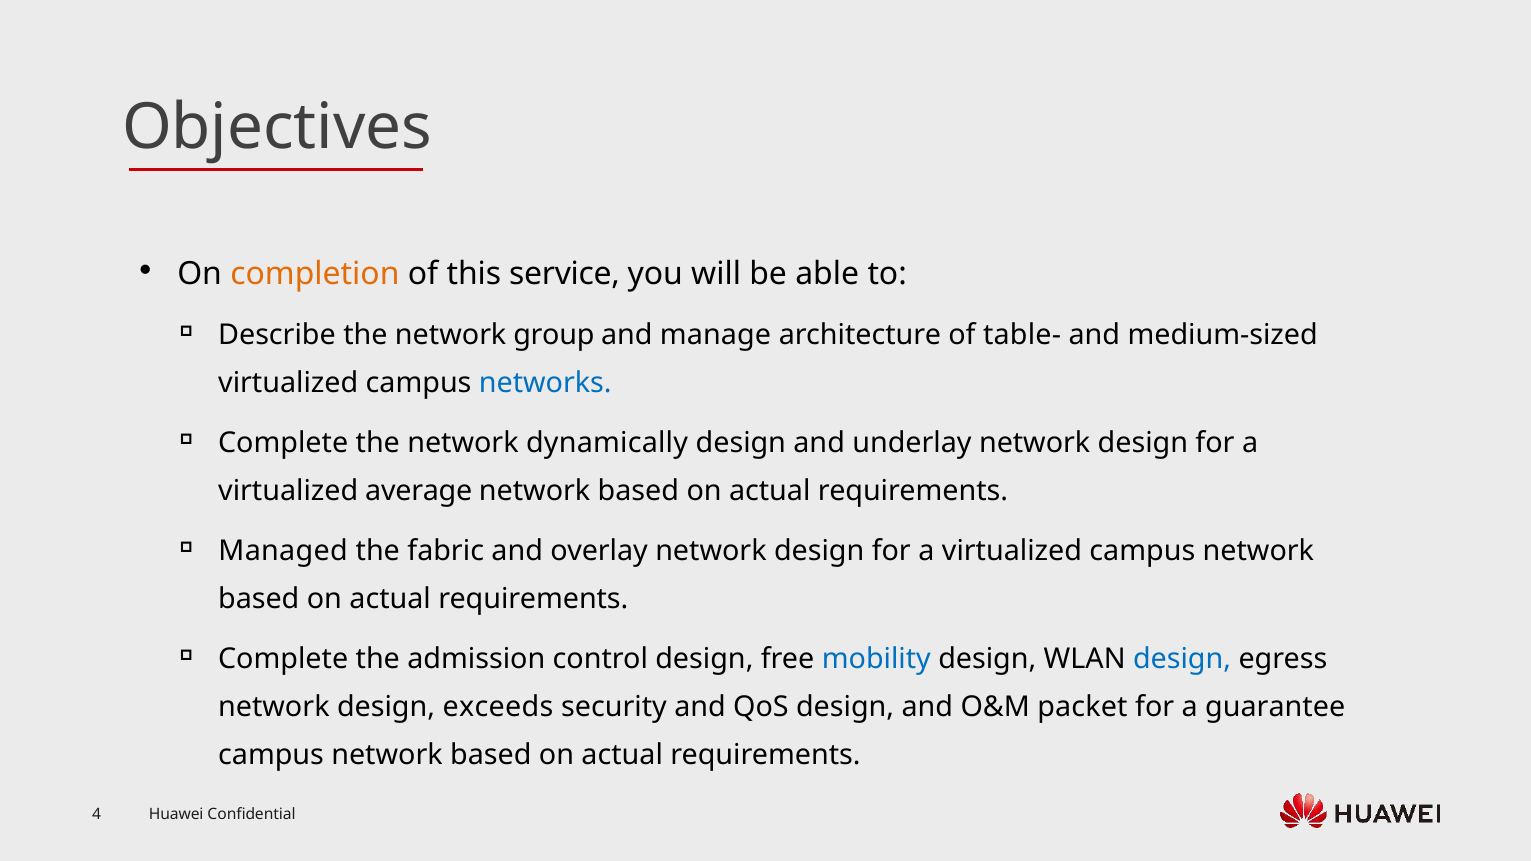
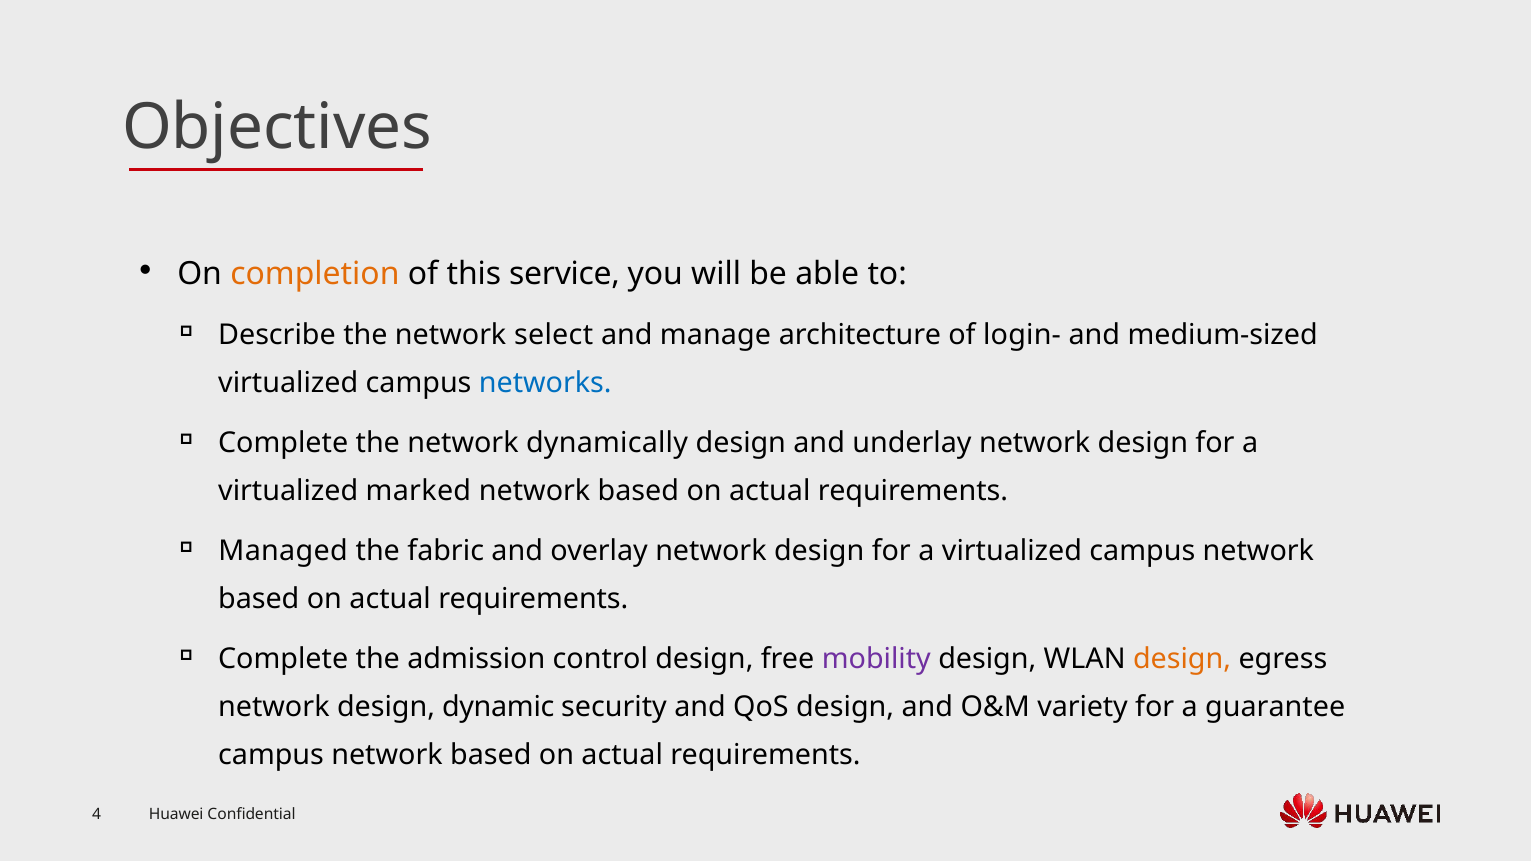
group: group -> select
table-: table- -> login-
average: average -> marked
mobility colour: blue -> purple
design at (1182, 659) colour: blue -> orange
exceeds: exceeds -> dynamic
packet: packet -> variety
